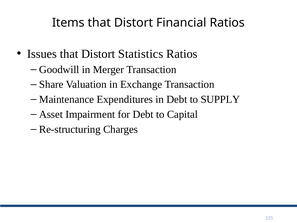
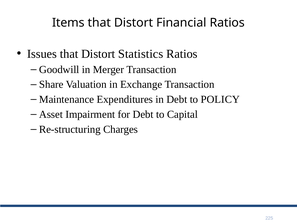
SUPPLY: SUPPLY -> POLICY
